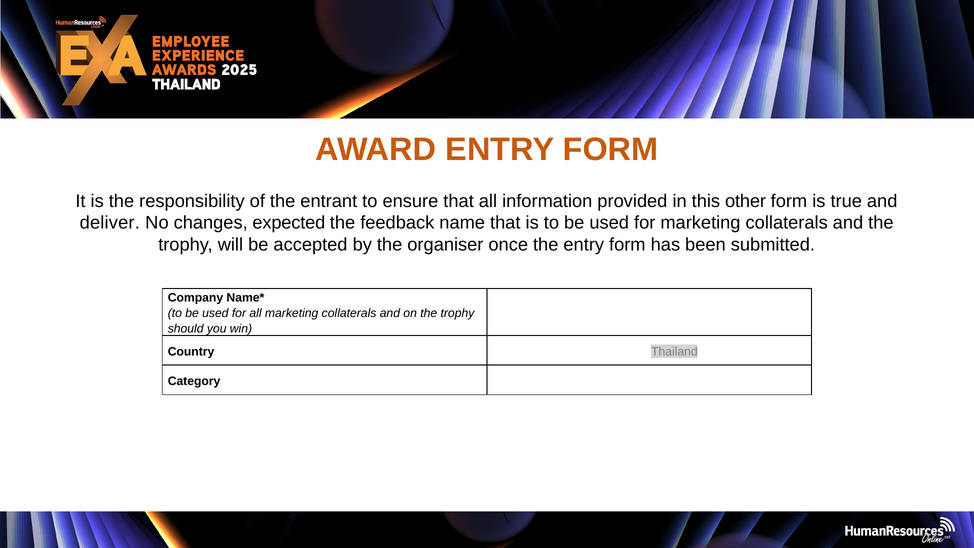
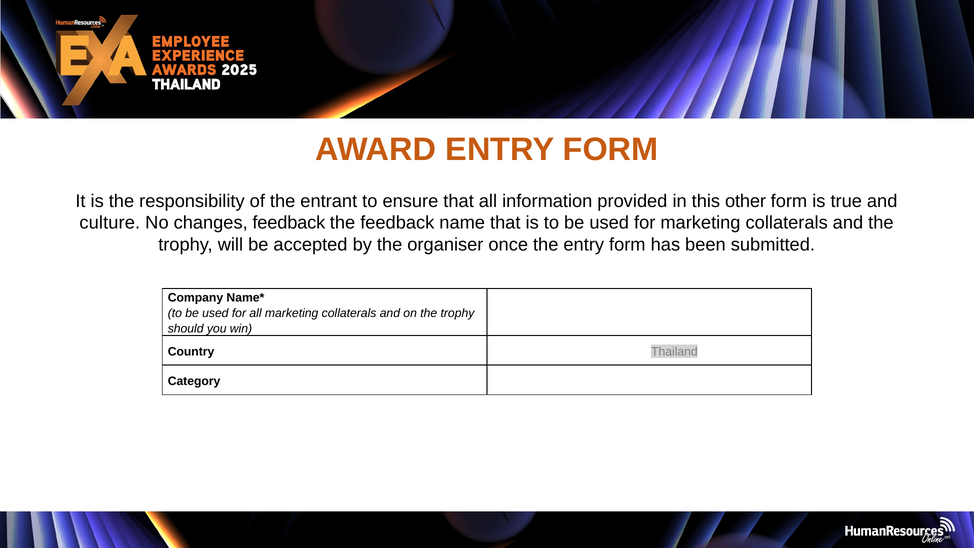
deliver: deliver -> culture
changes expected: expected -> feedback
